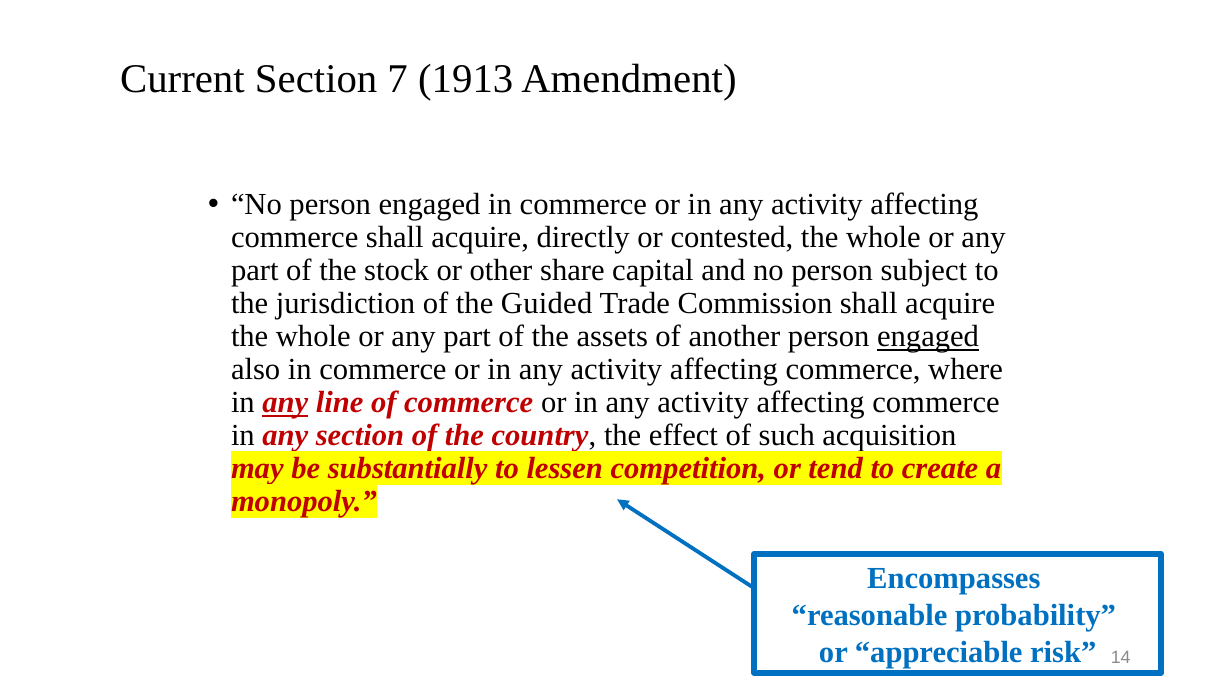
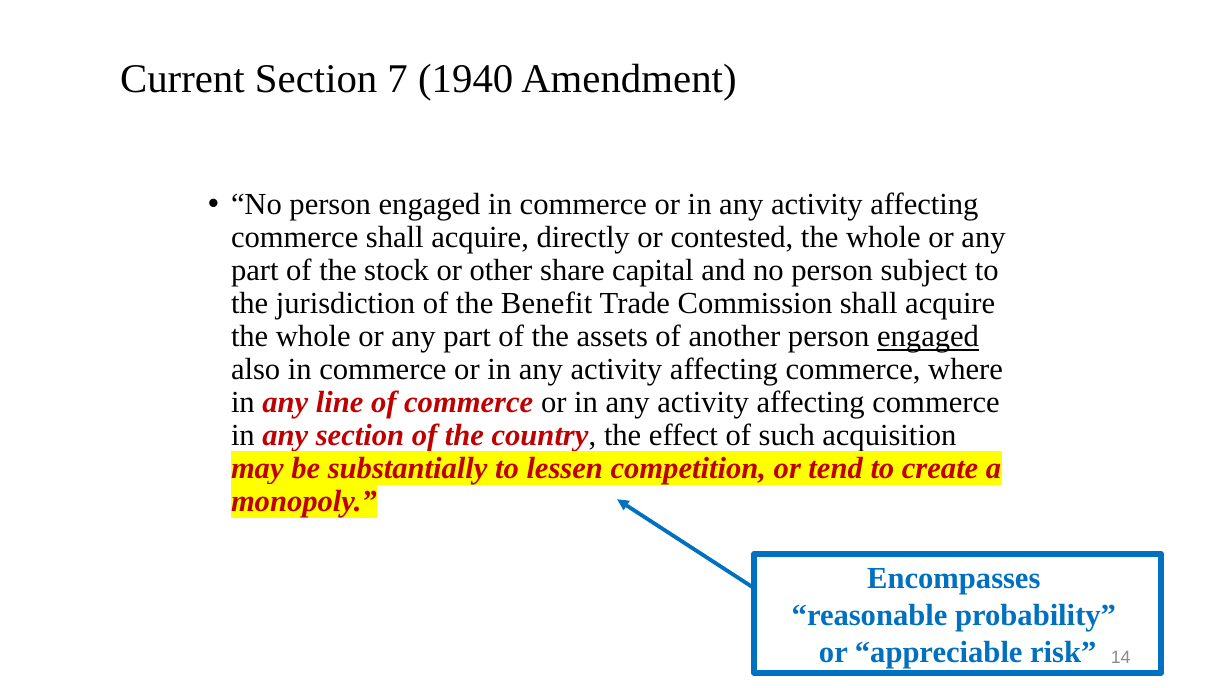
1913: 1913 -> 1940
Guided: Guided -> Benefit
any at (285, 403) underline: present -> none
